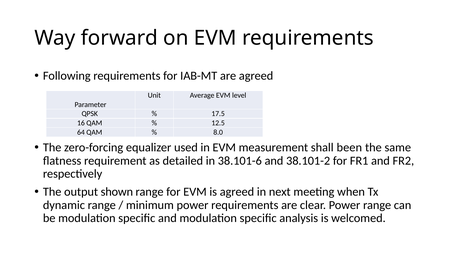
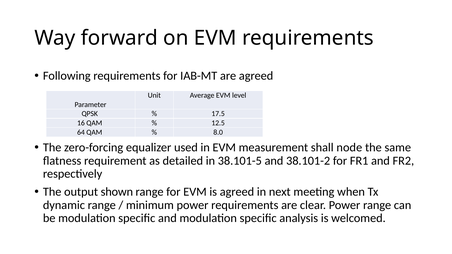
been: been -> node
38.101-6: 38.101-6 -> 38.101-5
